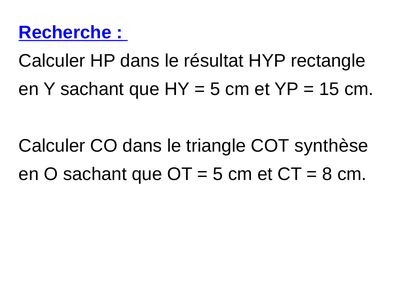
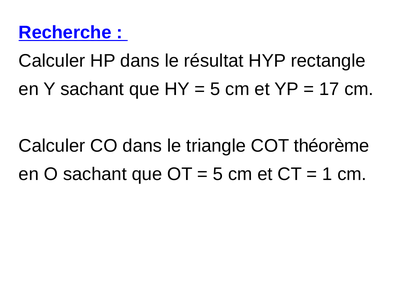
15: 15 -> 17
synthèse: synthèse -> théorème
8: 8 -> 1
